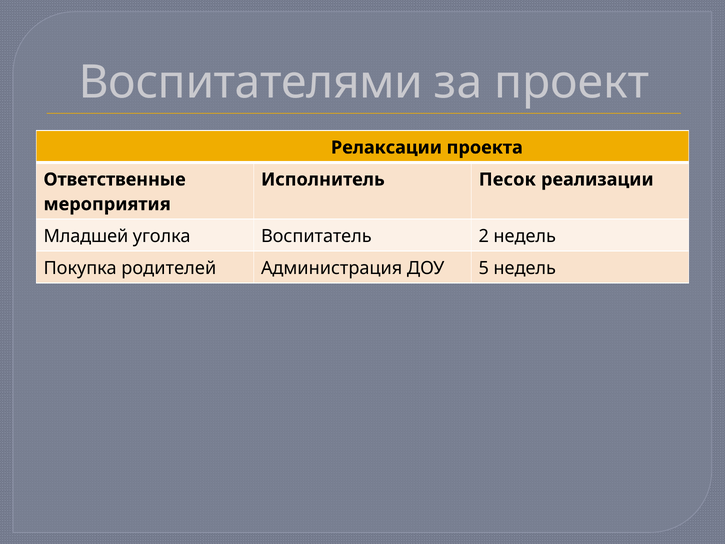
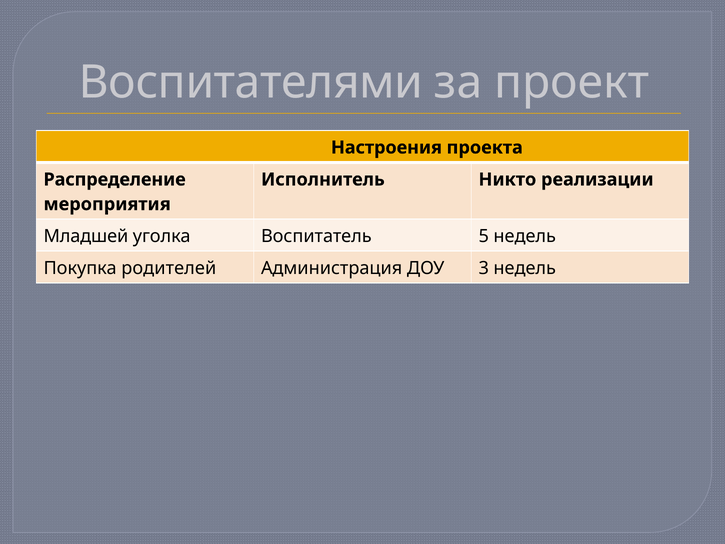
Релаксации: Релаксации -> Настроения
Ответственные: Ответственные -> Распределение
Песок: Песок -> Никто
2: 2 -> 5
5: 5 -> 3
